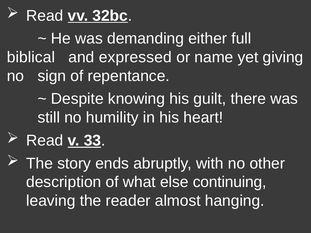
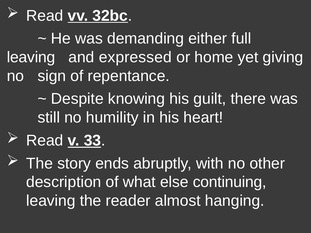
biblical at (31, 57): biblical -> leaving
name: name -> home
